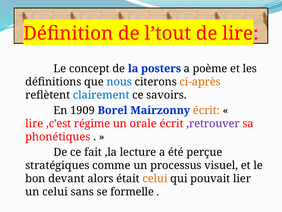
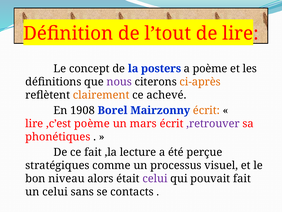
nous colour: blue -> purple
clairement colour: blue -> orange
savoirs: savoirs -> achevé
1909: 1909 -> 1908
,c’est régime: régime -> poème
orale: orale -> mars
devant: devant -> niveau
celui at (155, 178) colour: orange -> purple
pouvait lier: lier -> fait
formelle: formelle -> contacts
